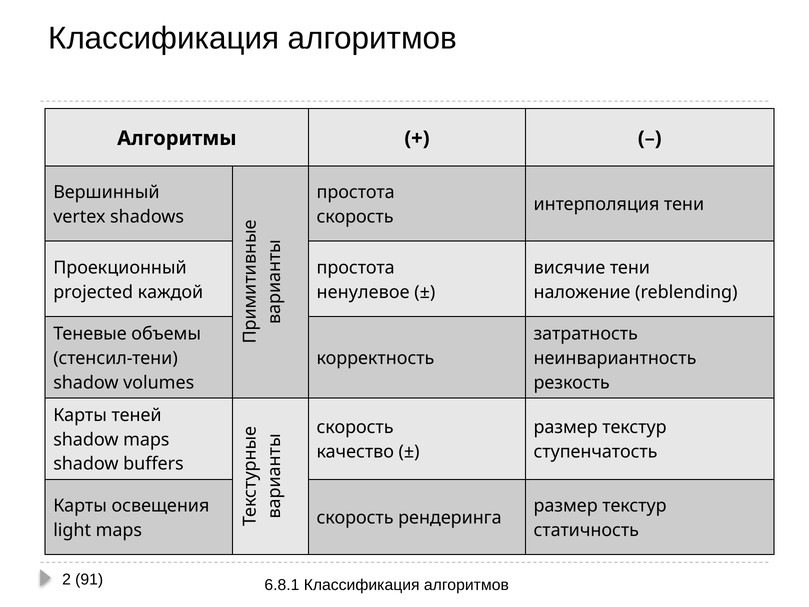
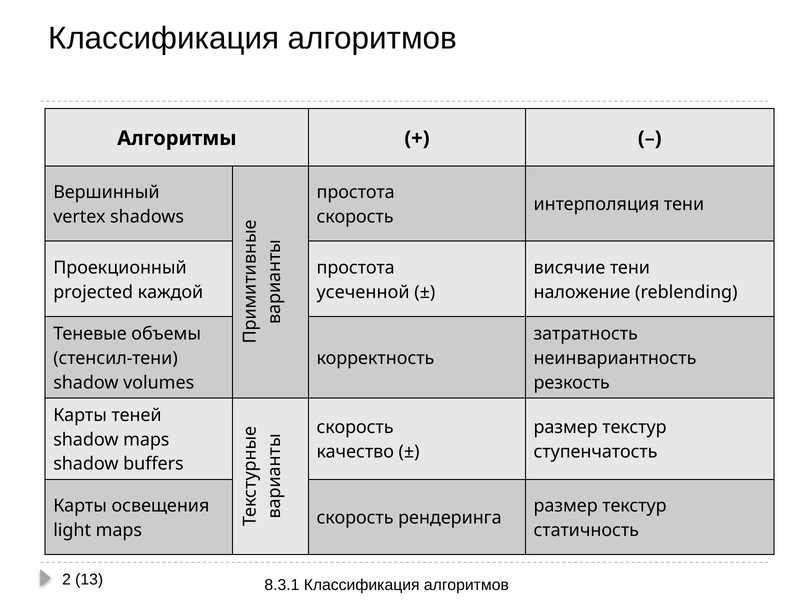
ненулевое: ненулевое -> усеченной
91: 91 -> 13
6.8.1: 6.8.1 -> 8.3.1
